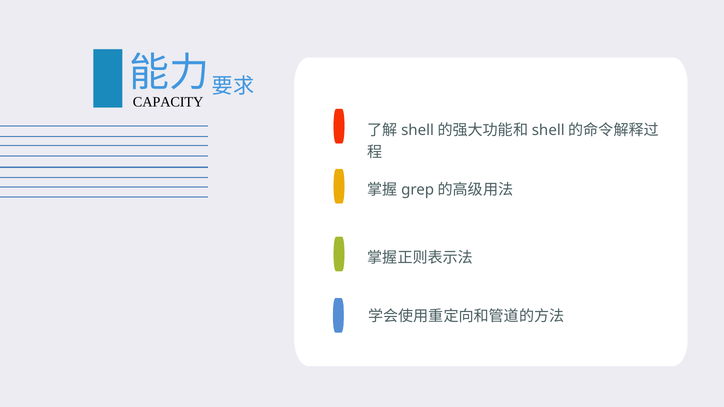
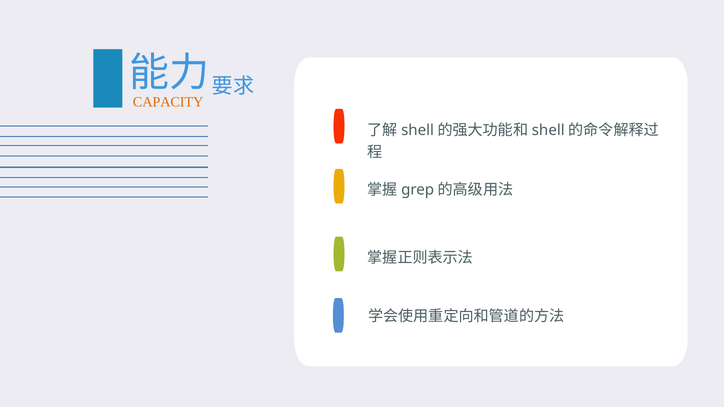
CAPACITY colour: black -> orange
